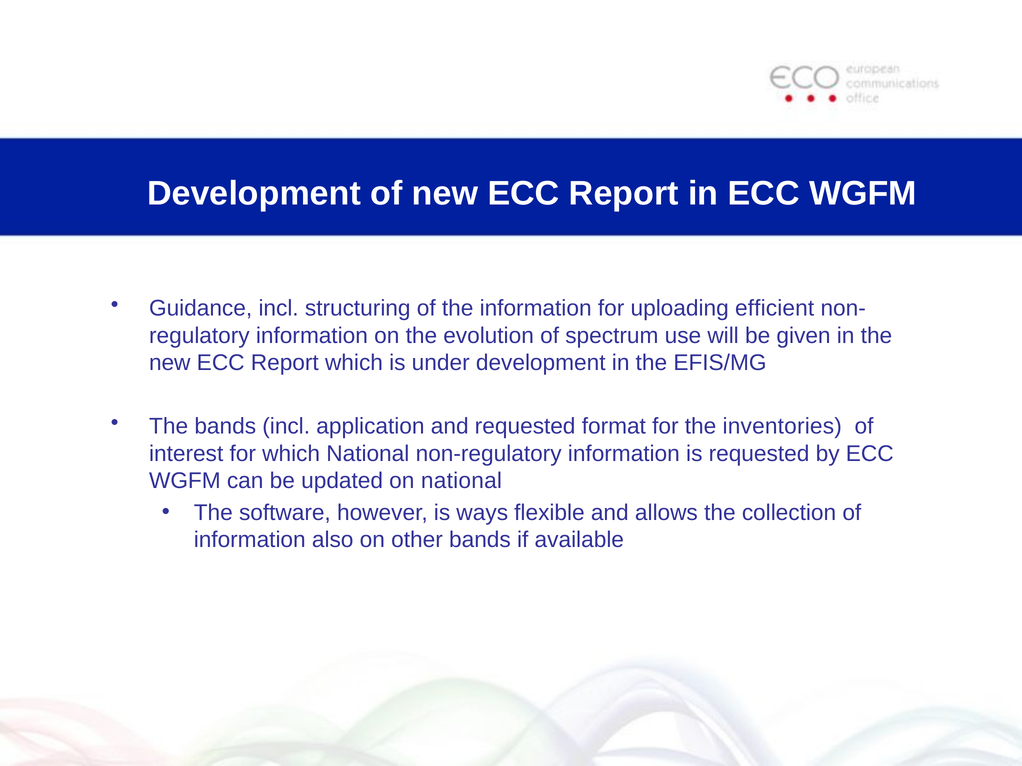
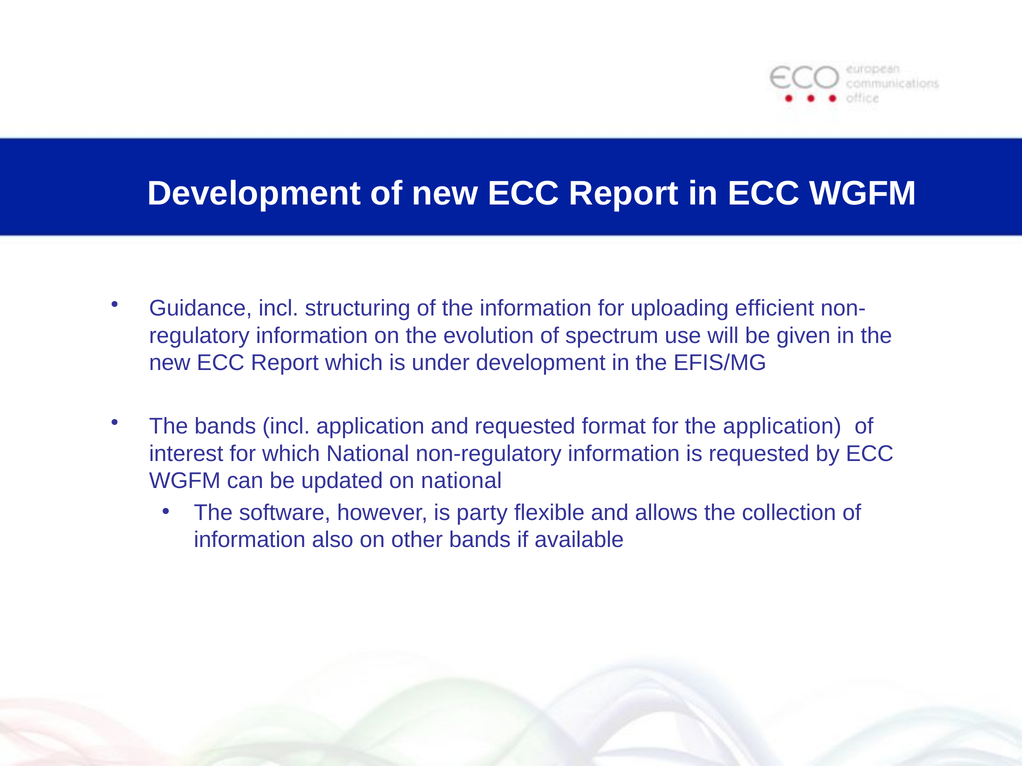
the inventories: inventories -> application
ways: ways -> party
